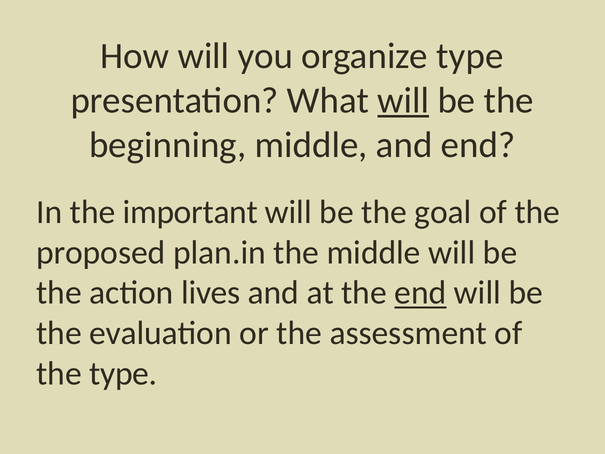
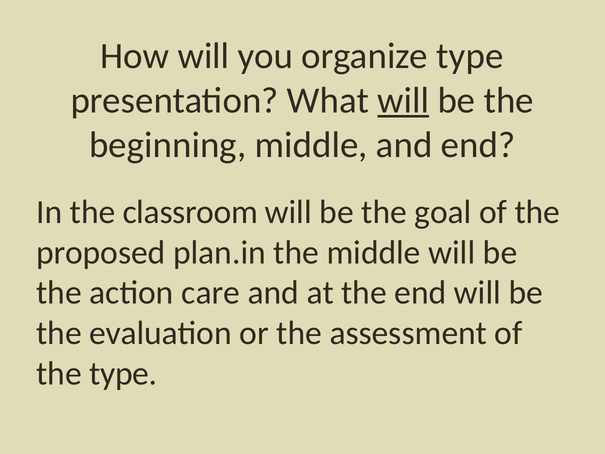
important: important -> classroom
lives: lives -> care
end at (420, 293) underline: present -> none
